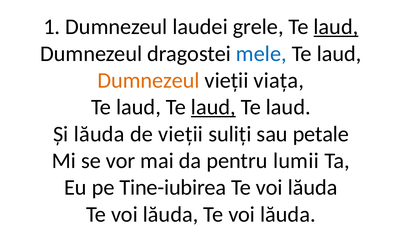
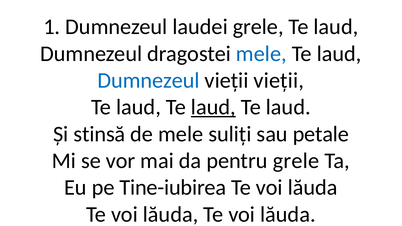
laud at (336, 27) underline: present -> none
Dumnezeul at (149, 80) colour: orange -> blue
vieții viața: viața -> vieții
Și lăuda: lăuda -> stinsă
de vieții: vieții -> mele
pentru lumii: lumii -> grele
